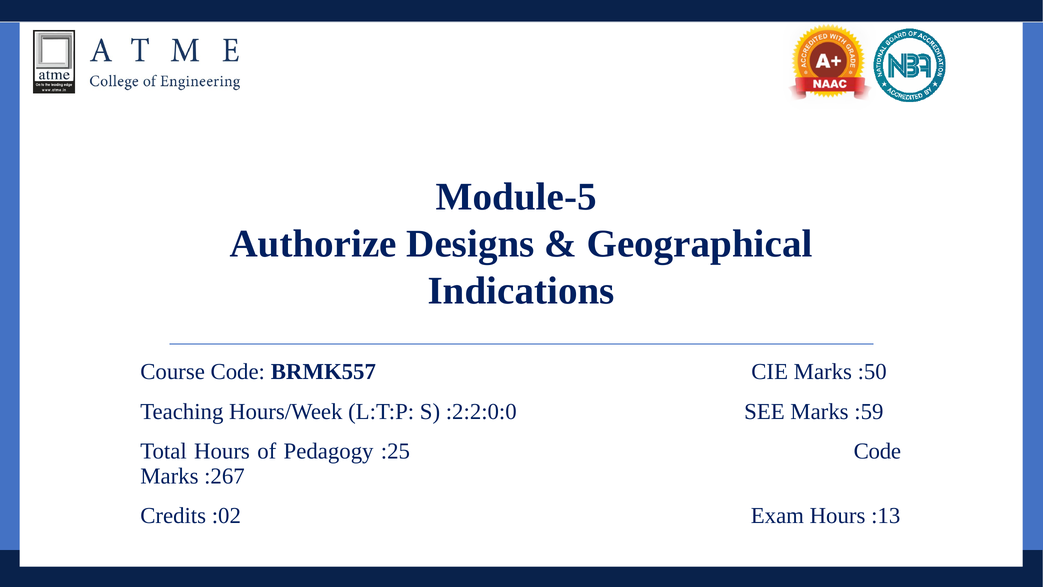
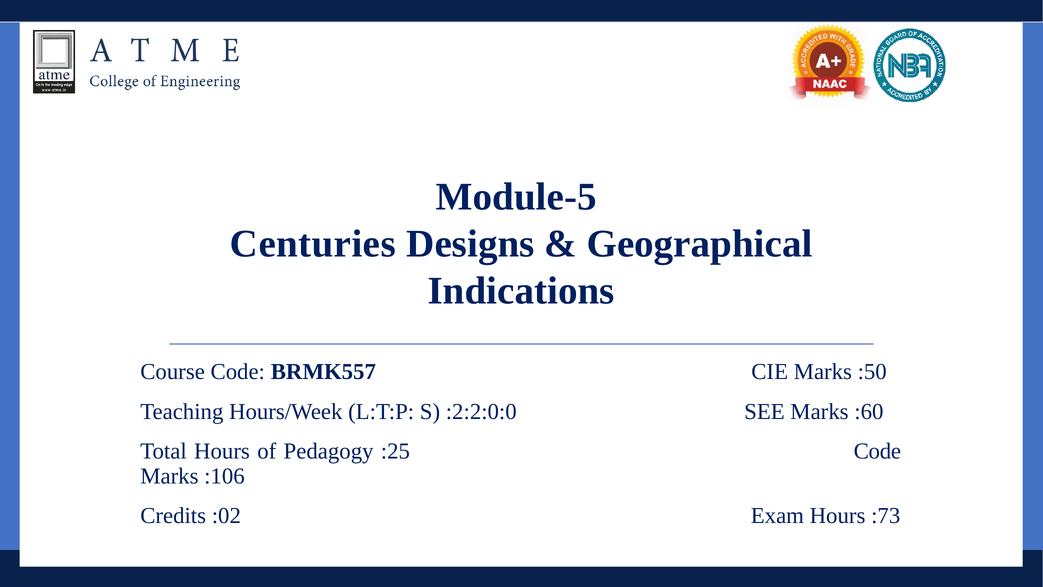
Authorize: Authorize -> Centuries
:59: :59 -> :60
:267: :267 -> :106
:13: :13 -> :73
